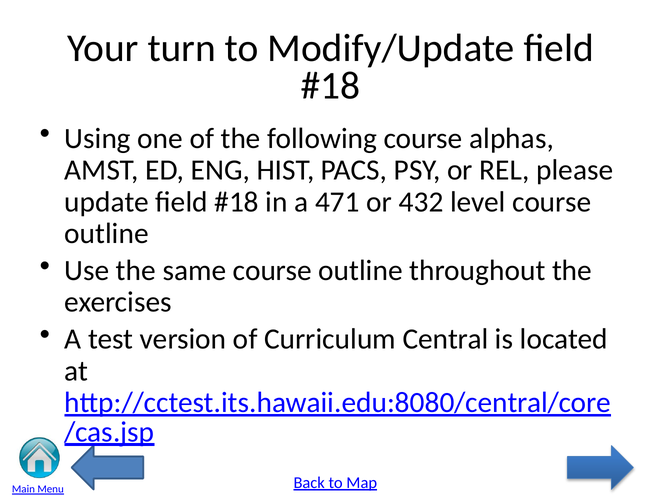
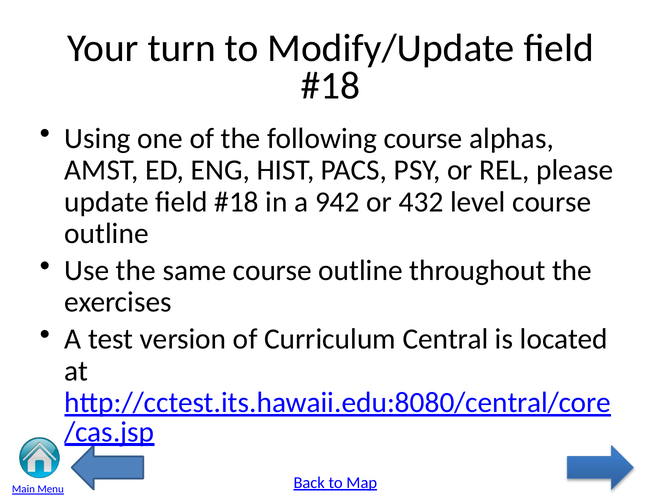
471: 471 -> 942
